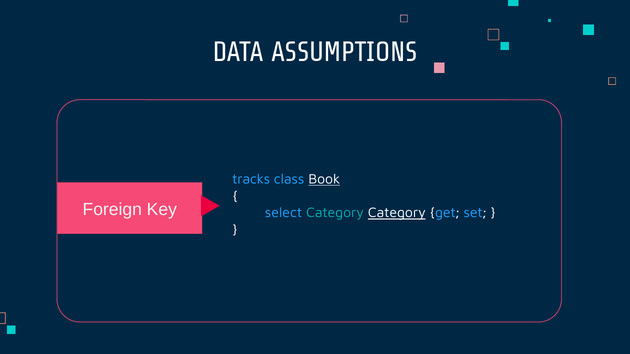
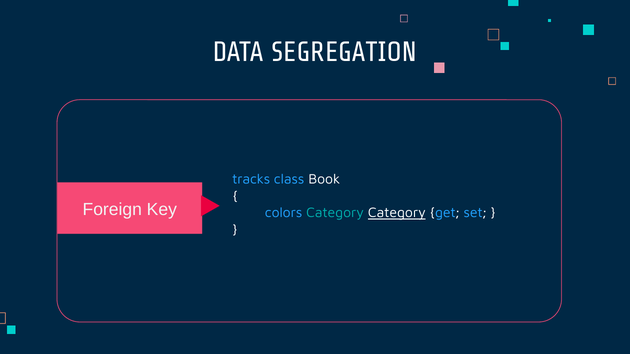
ASSUMPTIONS: ASSUMPTIONS -> SEGREGATION
Book underline: present -> none
select: select -> colors
